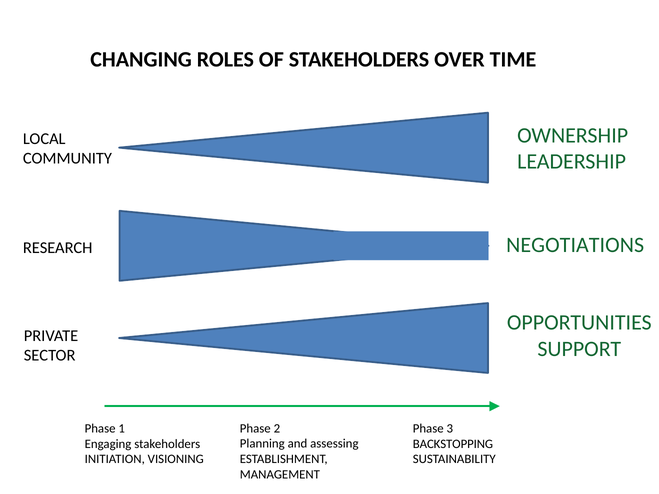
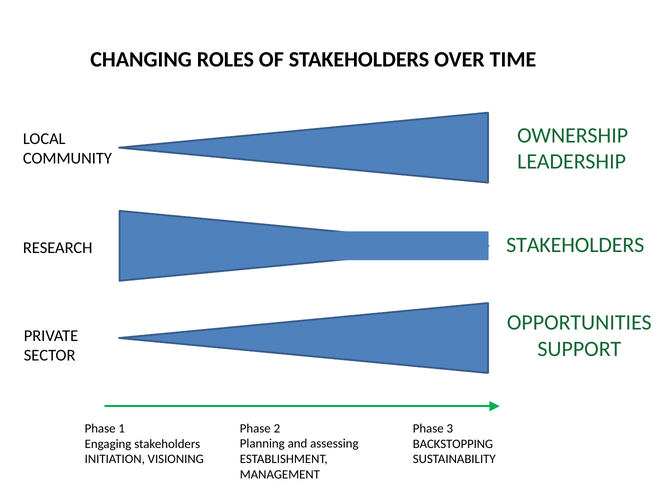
NEGOTIATIONS at (575, 245): NEGOTIATIONS -> STAKEHOLDERS
